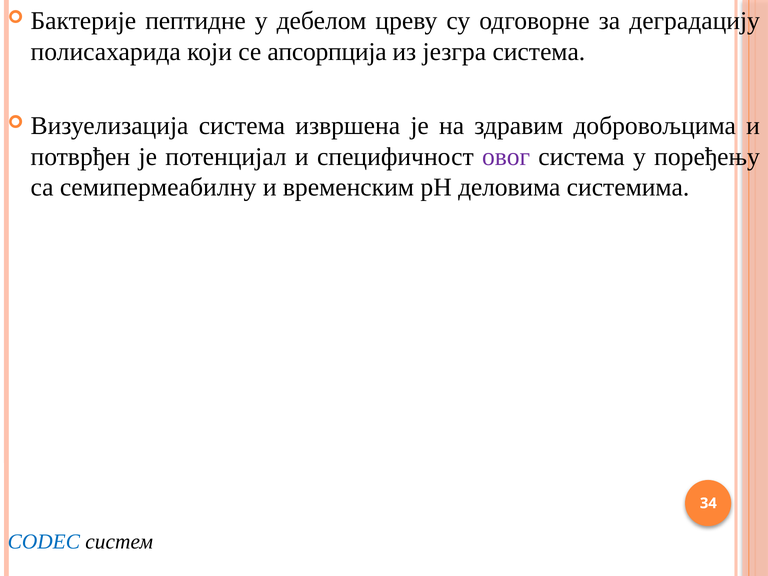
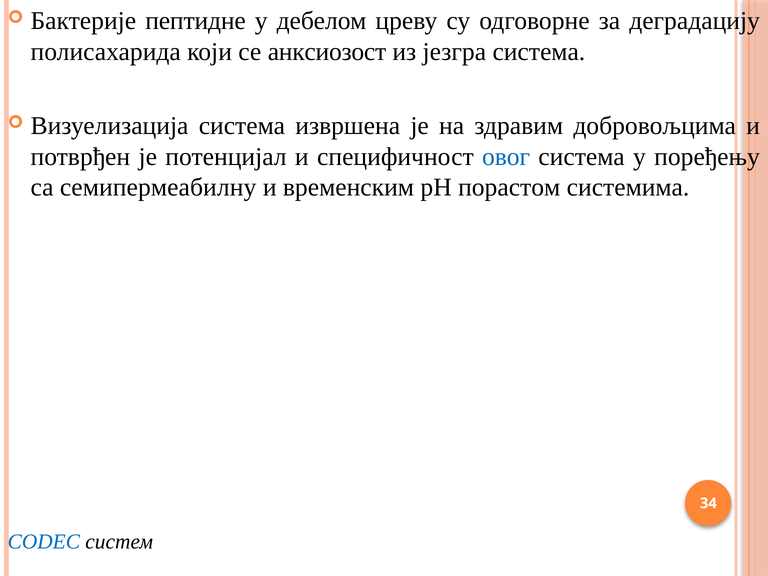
апсорпција: апсорпција -> анксиозост
овог colour: purple -> blue
деловима: деловима -> порастом
